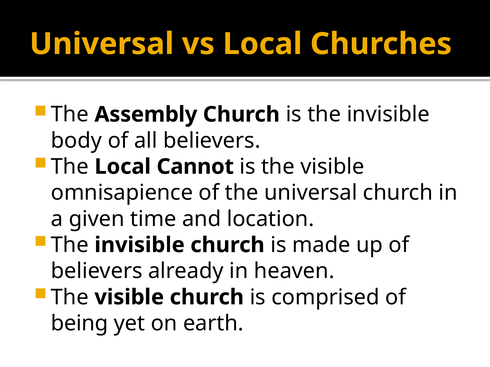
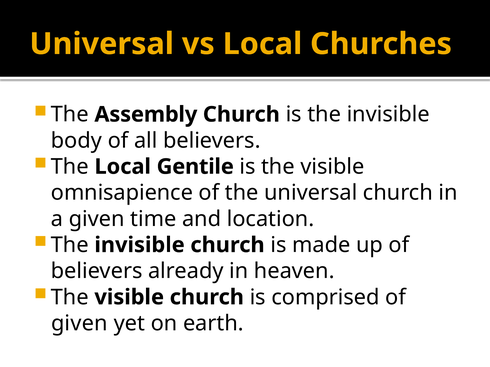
Cannot: Cannot -> Gentile
being at (80, 324): being -> given
